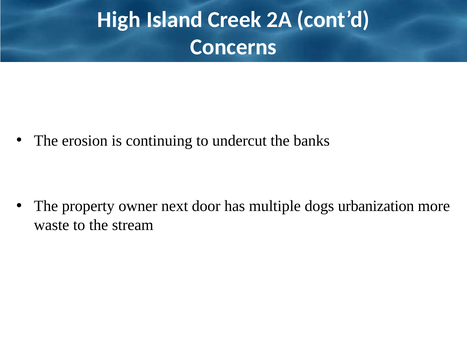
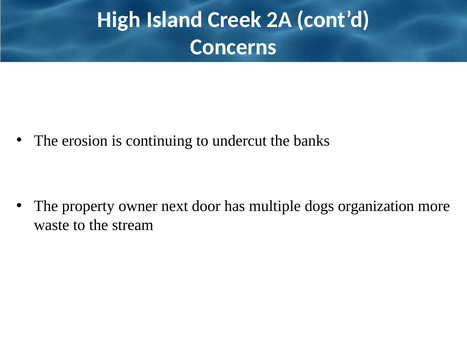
urbanization: urbanization -> organization
